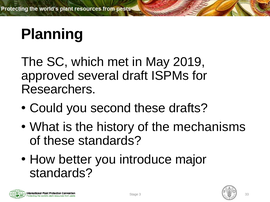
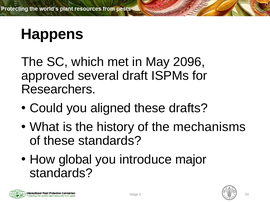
Planning: Planning -> Happens
2019: 2019 -> 2096
second: second -> aligned
better: better -> global
